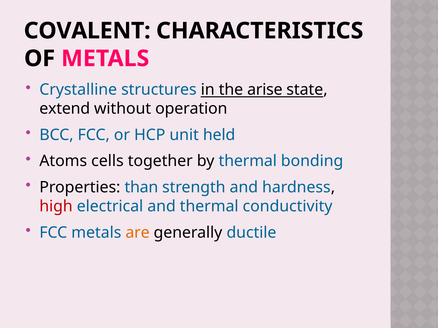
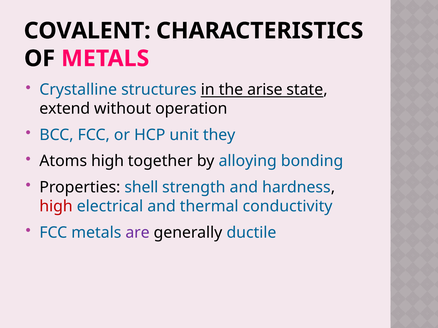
held: held -> they
Atoms cells: cells -> high
by thermal: thermal -> alloying
than: than -> shell
are colour: orange -> purple
